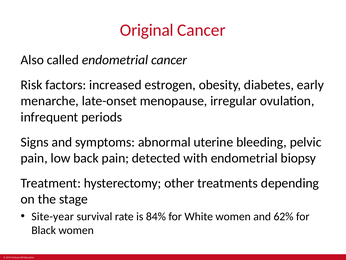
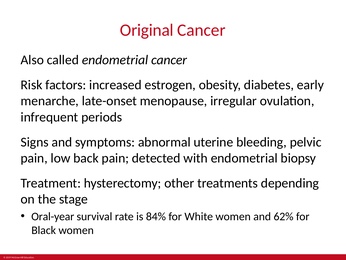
Site-year: Site-year -> Oral-year
